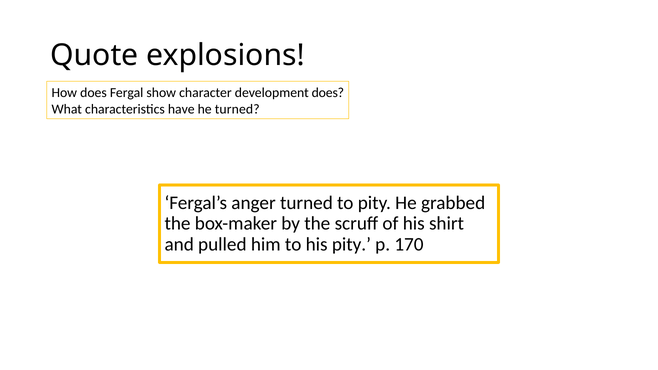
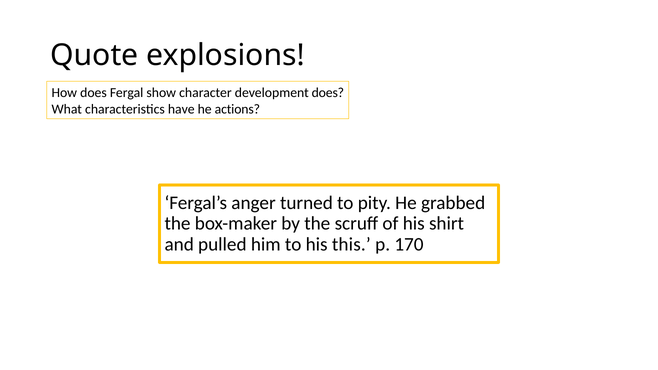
he turned: turned -> actions
his pity: pity -> this
